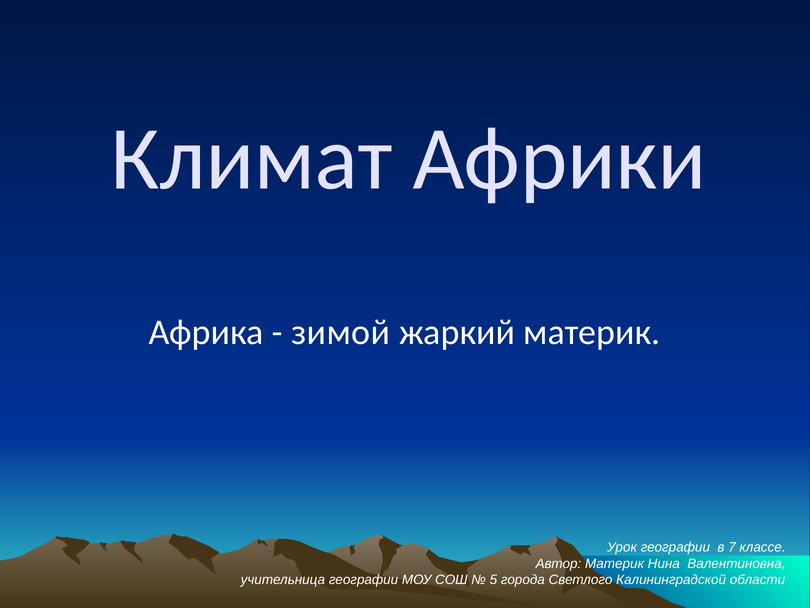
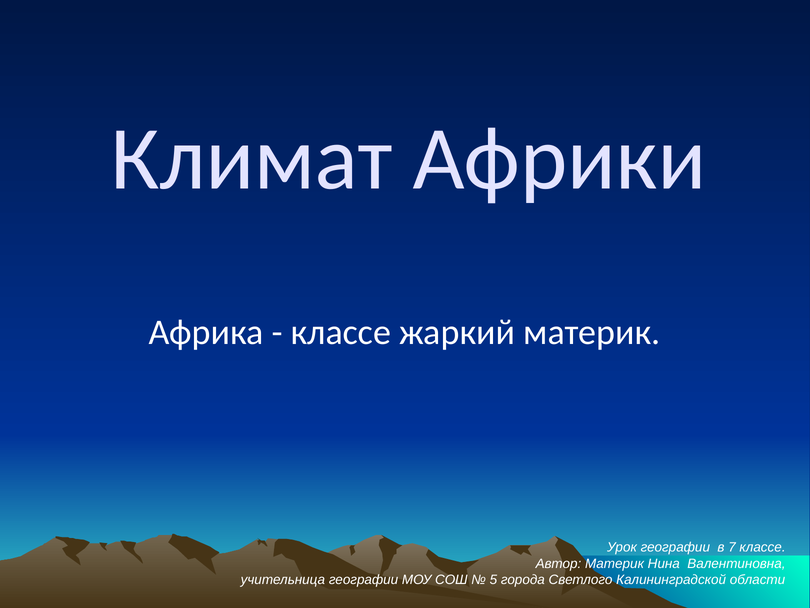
зимой at (341, 332): зимой -> классе
